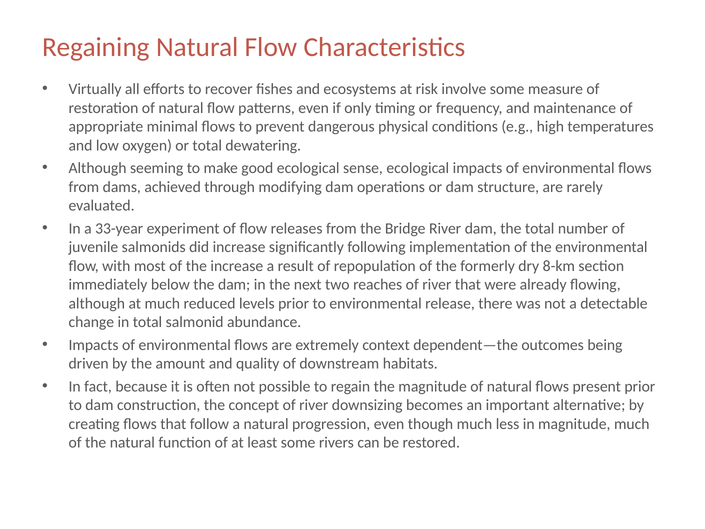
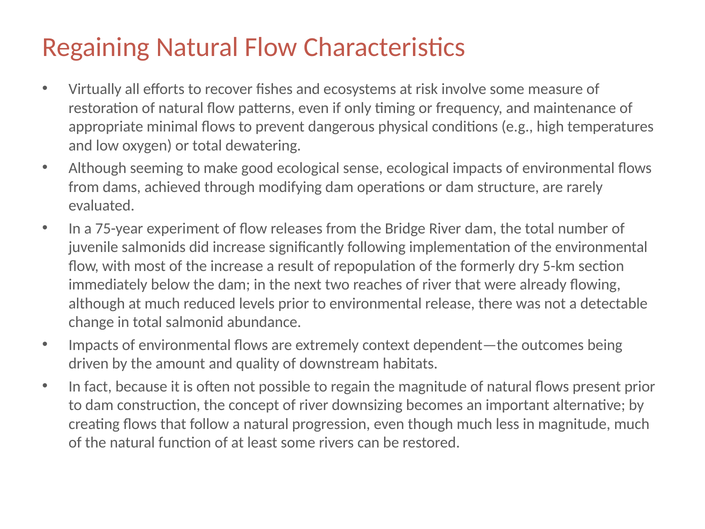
33-year: 33-year -> 75-year
8-km: 8-km -> 5-km
